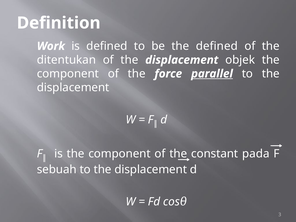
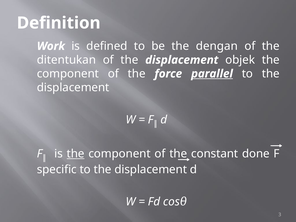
the defined: defined -> dengan
the at (76, 154) underline: none -> present
pada: pada -> done
sebuah: sebuah -> specific
